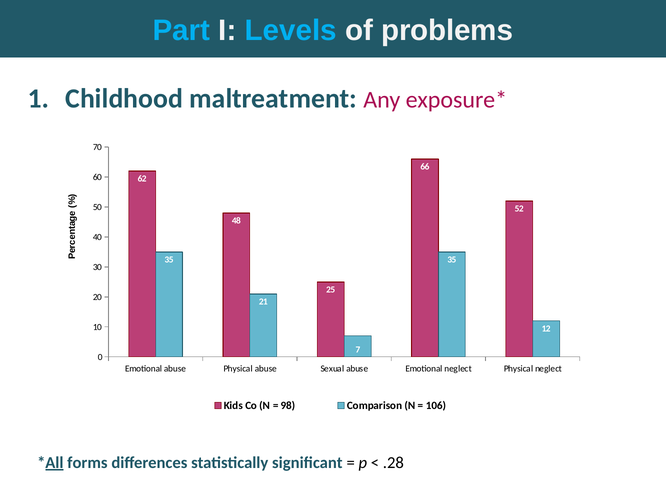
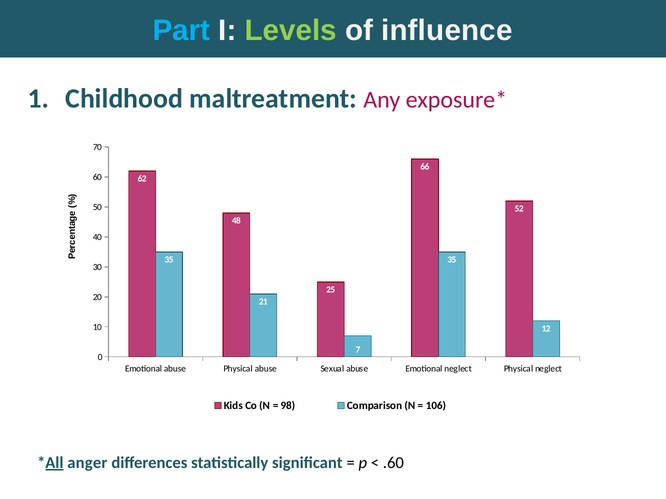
Levels colour: light blue -> light green
problems: problems -> influence
forms: forms -> anger
.28: .28 -> .60
